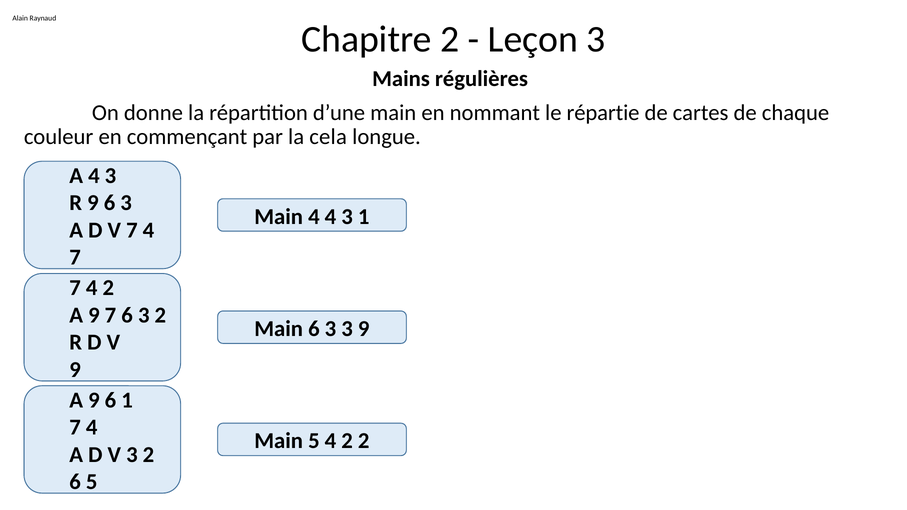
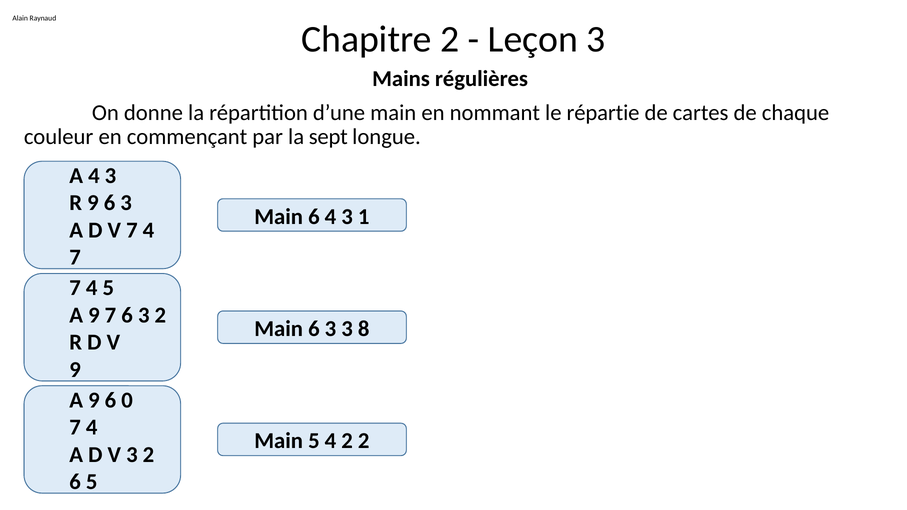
cela: cela -> sept
4 at (314, 217): 4 -> 6
2 at (108, 288): 2 -> 5
3 9: 9 -> 8
6 1: 1 -> 0
